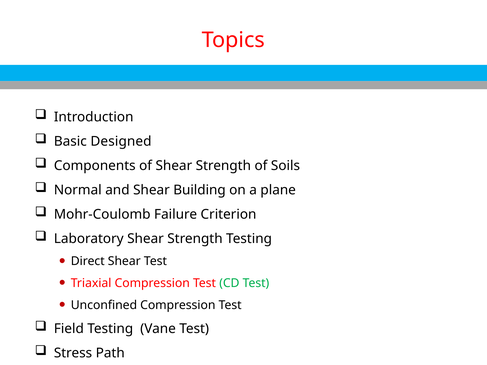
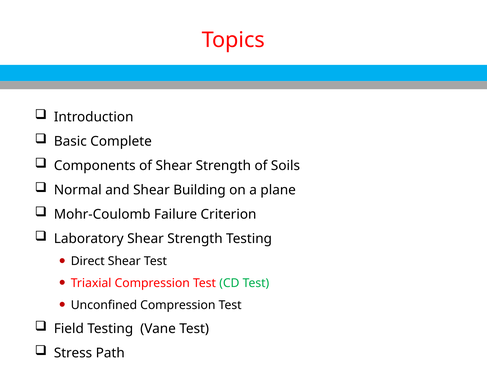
Designed: Designed -> Complete
